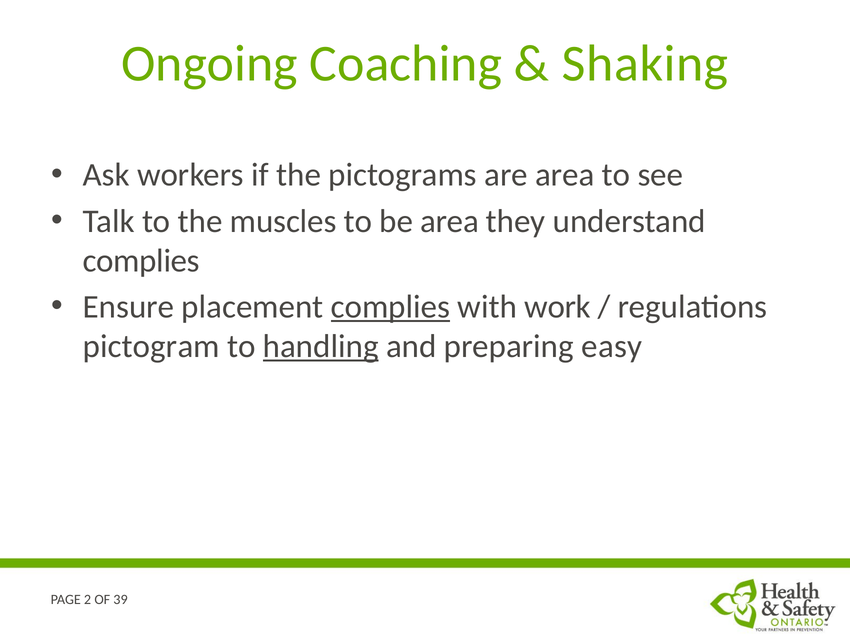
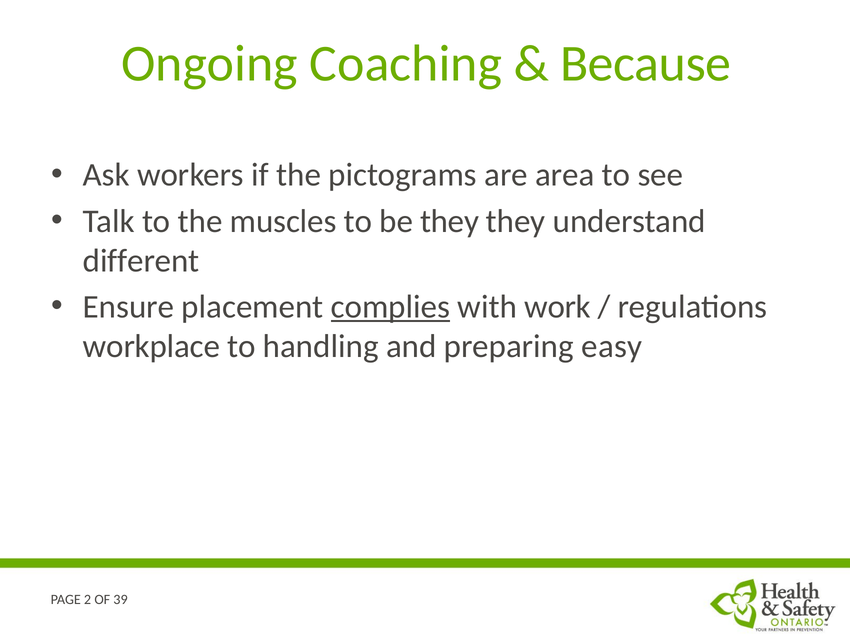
Shaking: Shaking -> Because
be area: area -> they
complies at (141, 261): complies -> different
pictogram: pictogram -> workplace
handling underline: present -> none
